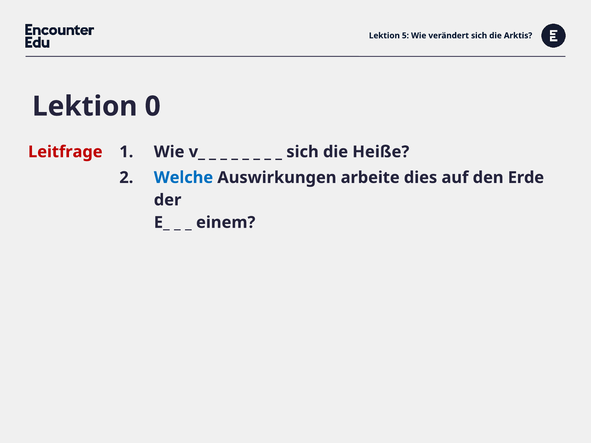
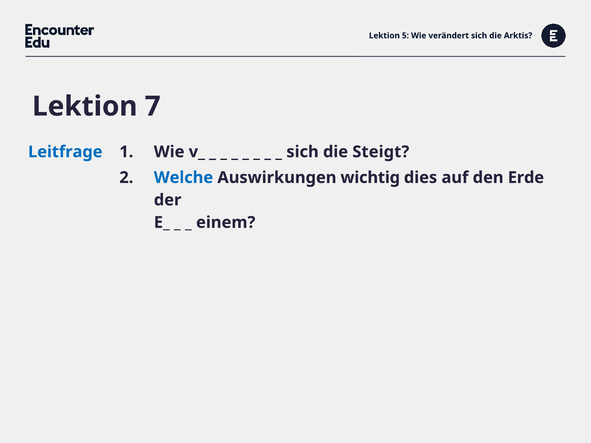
0: 0 -> 7
Leitfrage colour: red -> blue
Heiße: Heiße -> Steigt
arbeite: arbeite -> wichtig
